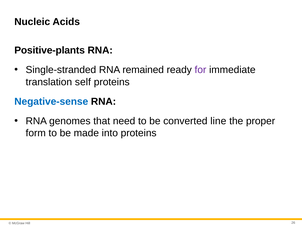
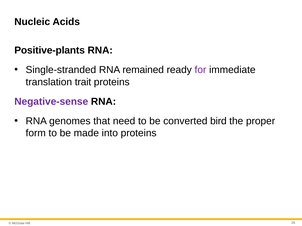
self: self -> trait
Negative-sense colour: blue -> purple
line: line -> bird
